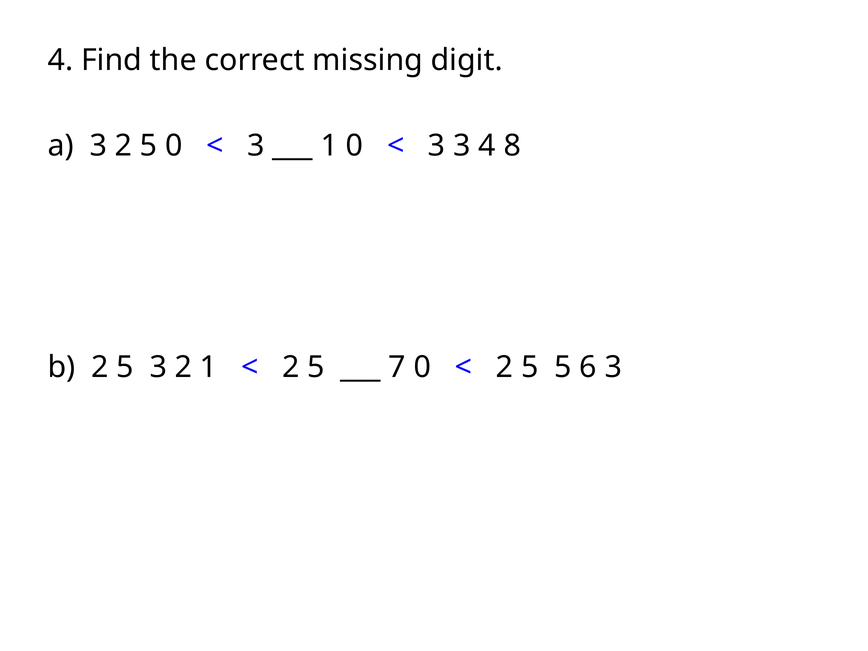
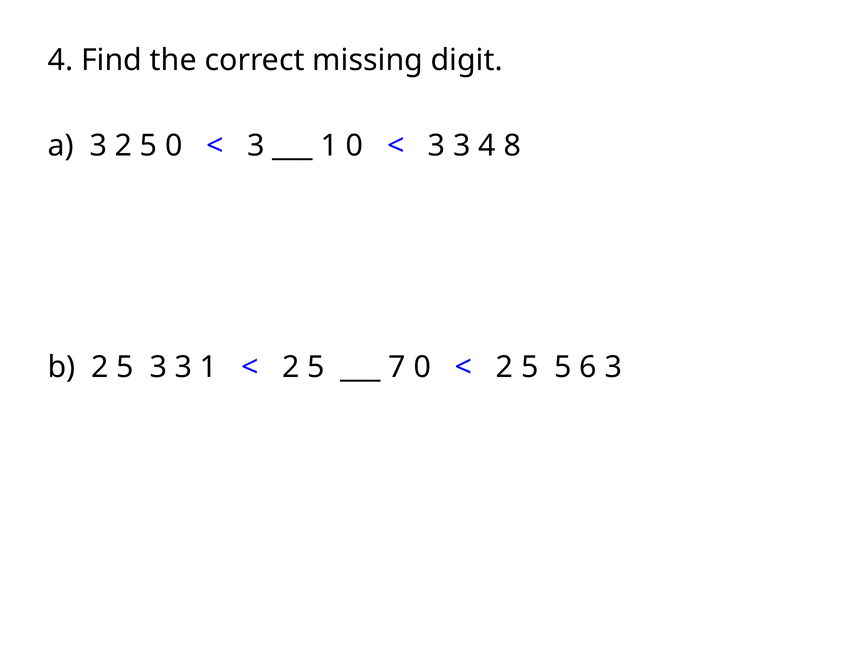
5 3 2: 2 -> 3
